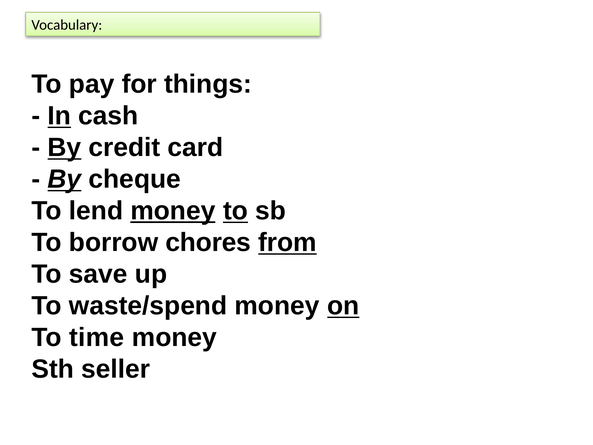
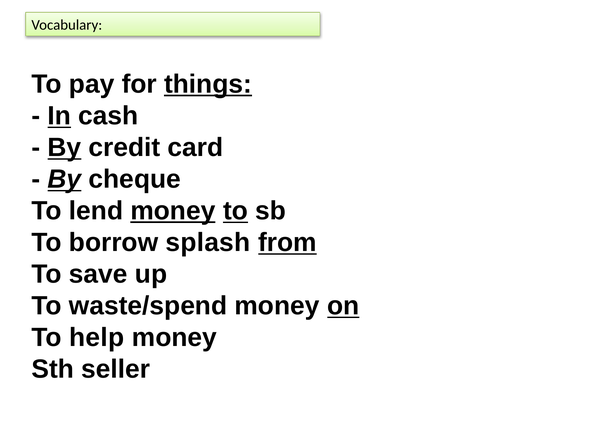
things underline: none -> present
chores: chores -> splash
time: time -> help
